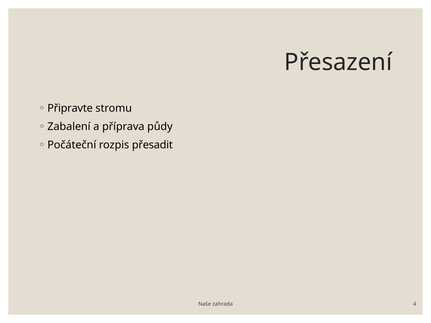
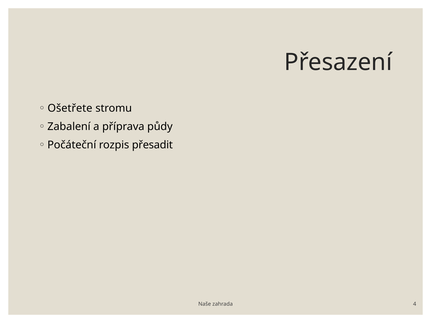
Připravte: Připravte -> Ošetřete
